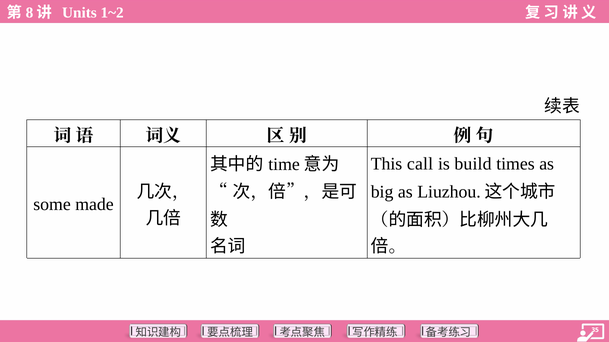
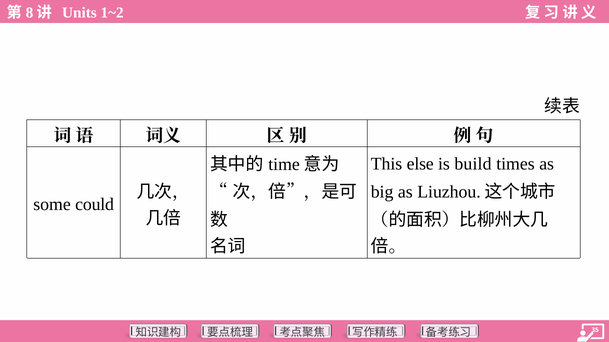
call: call -> else
made: made -> could
